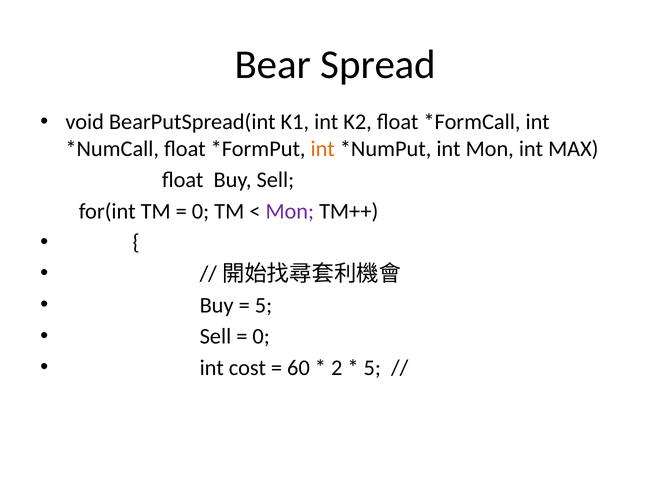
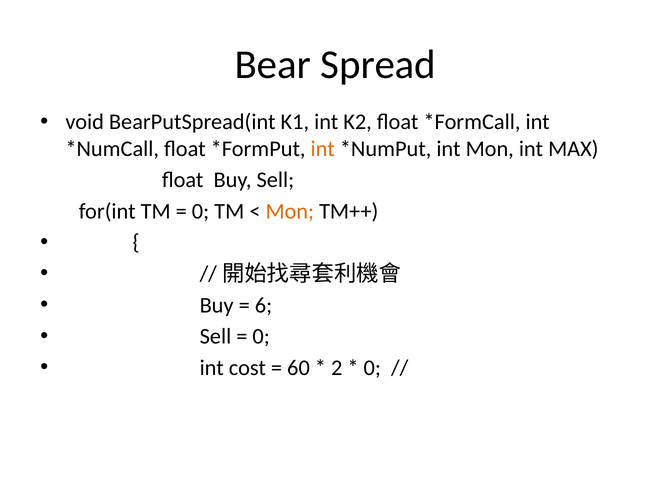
Mon at (290, 211) colour: purple -> orange
5 at (263, 305): 5 -> 6
5 at (372, 368): 5 -> 0
